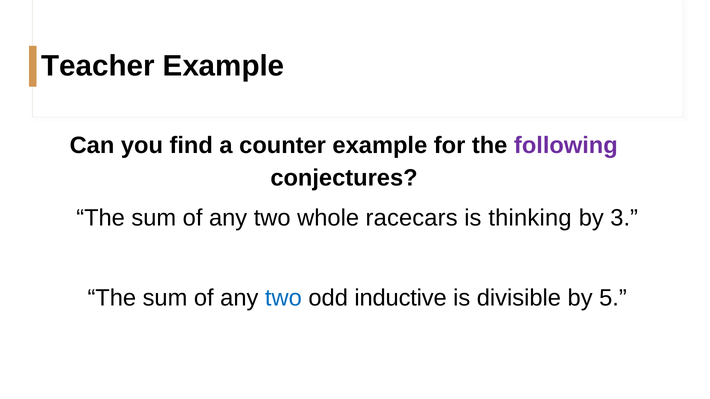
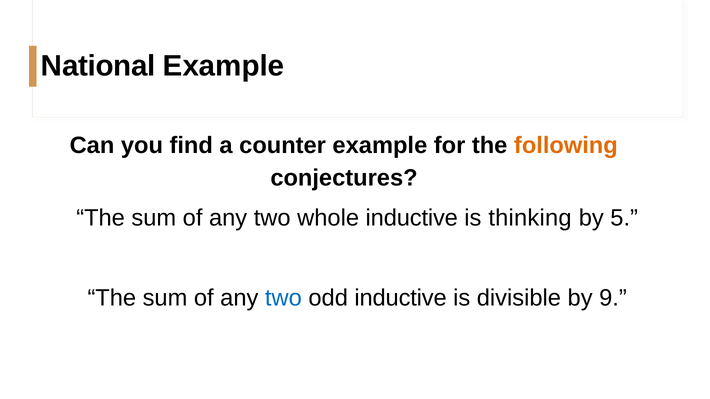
Teacher: Teacher -> National
following colour: purple -> orange
whole racecars: racecars -> inductive
3: 3 -> 5
5: 5 -> 9
